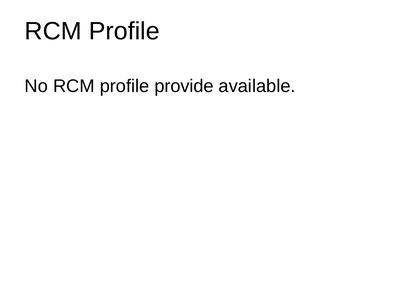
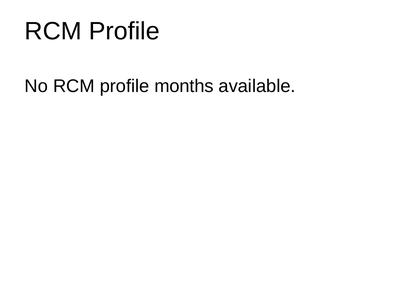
provide: provide -> months
